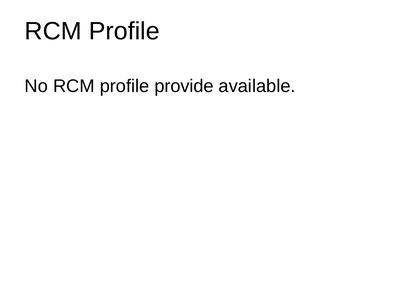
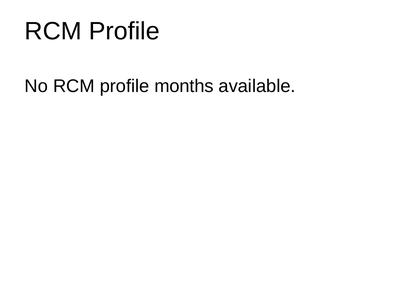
provide: provide -> months
